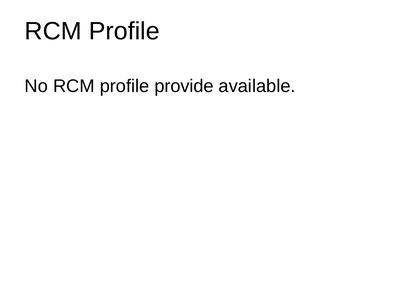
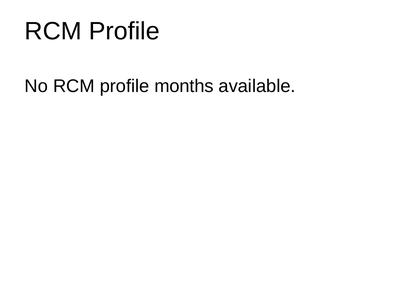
provide: provide -> months
